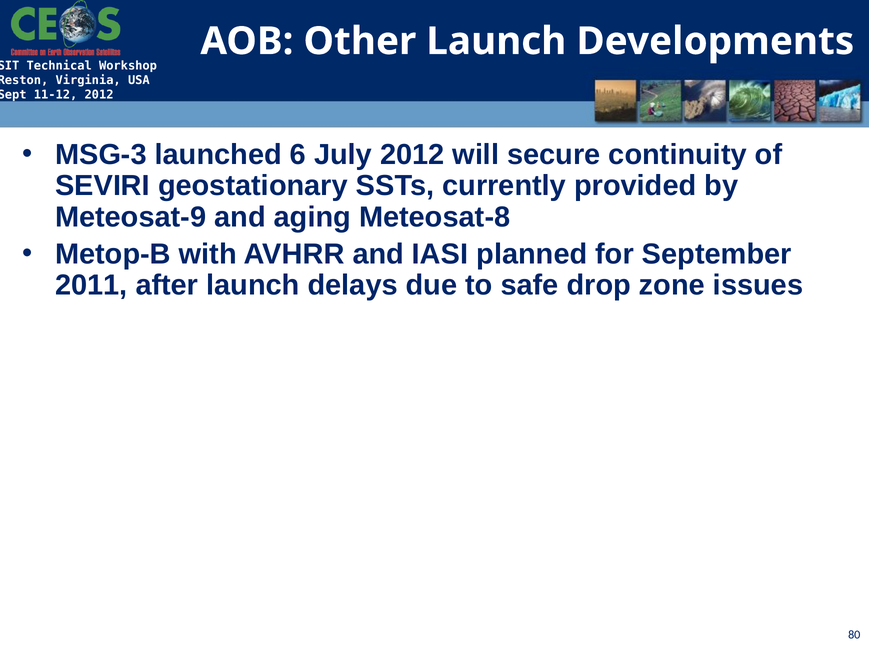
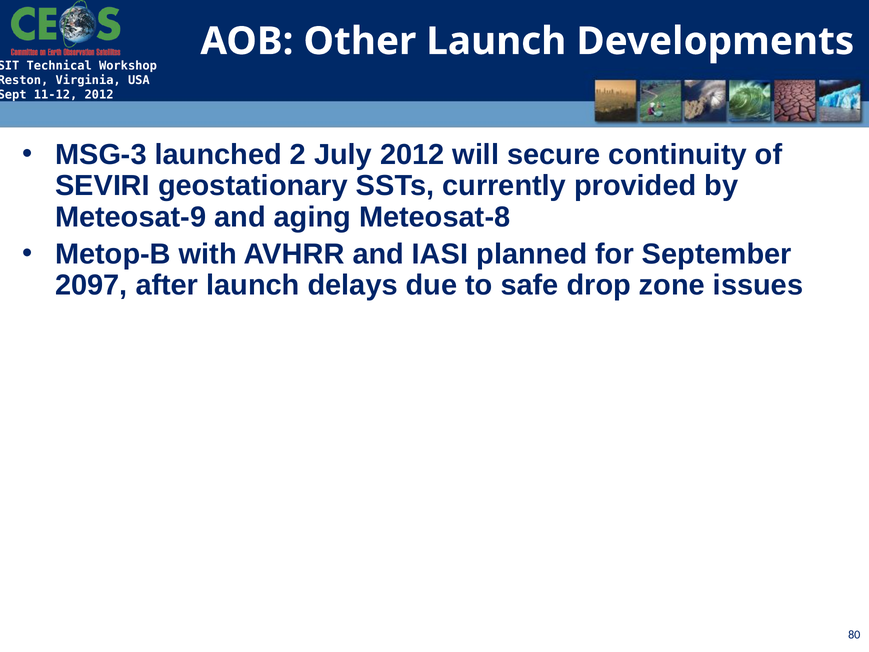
6: 6 -> 2
2011: 2011 -> 2097
